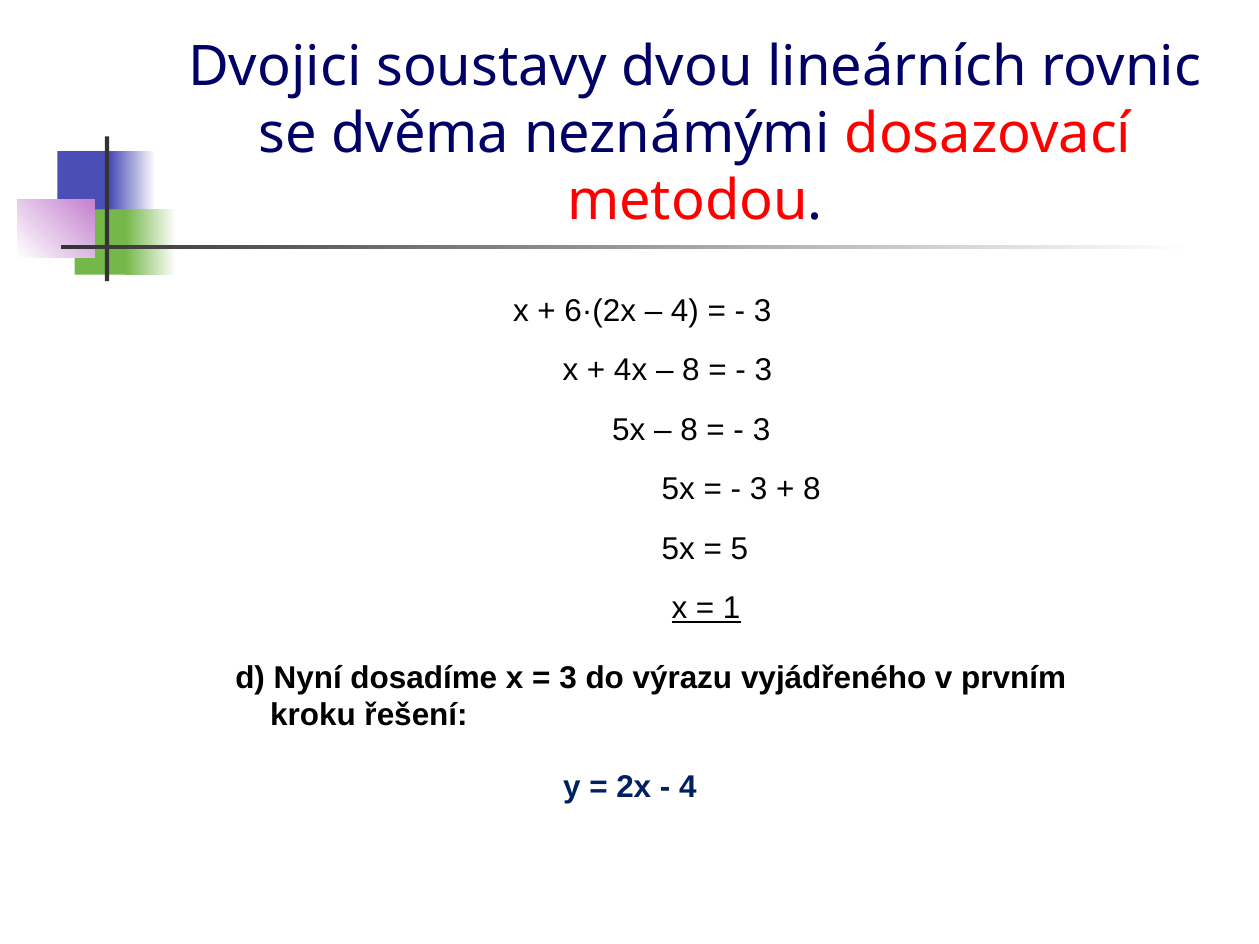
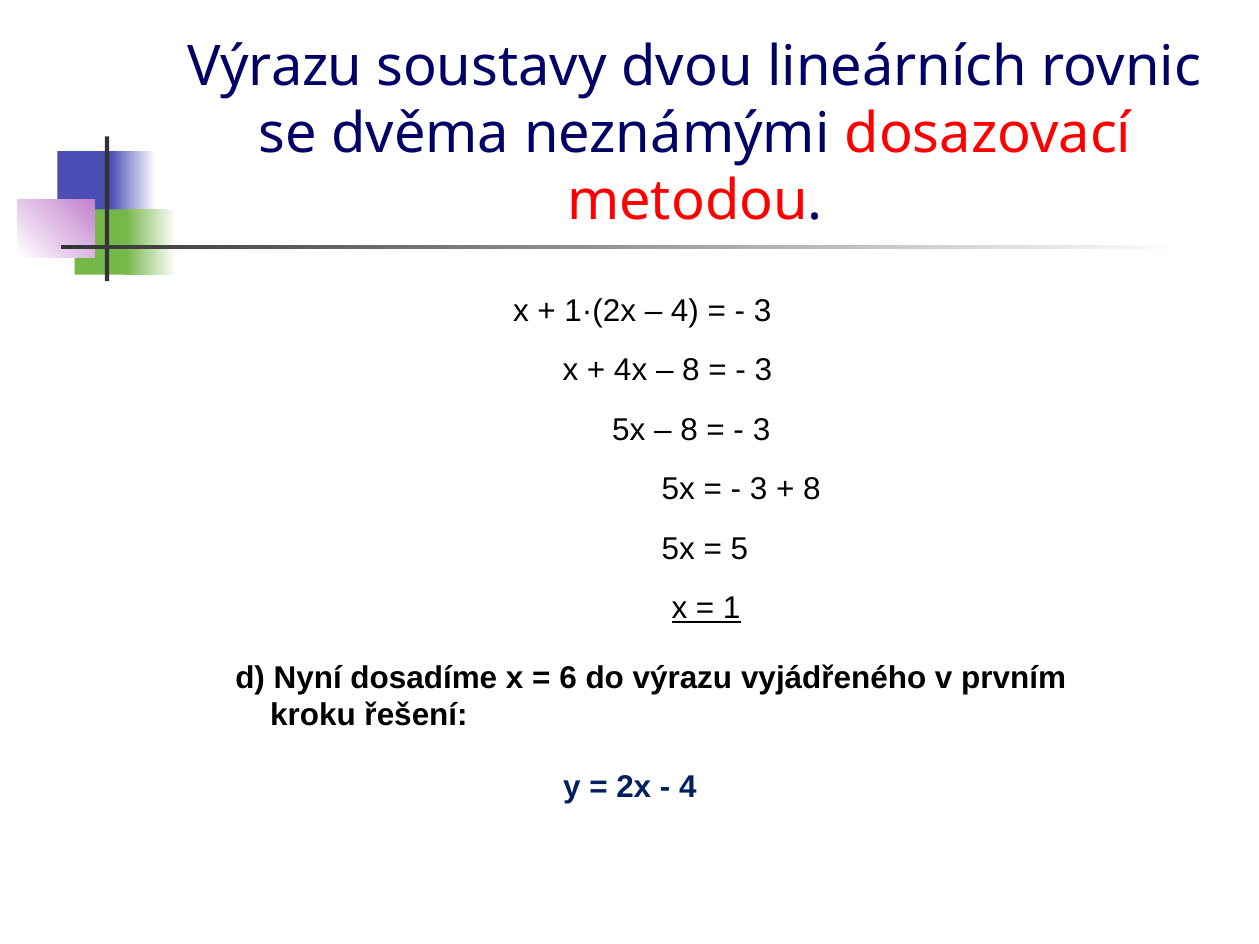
Dvojici at (275, 67): Dvojici -> Výrazu
6·(2x: 6·(2x -> 1·(2x
3 at (568, 678): 3 -> 6
